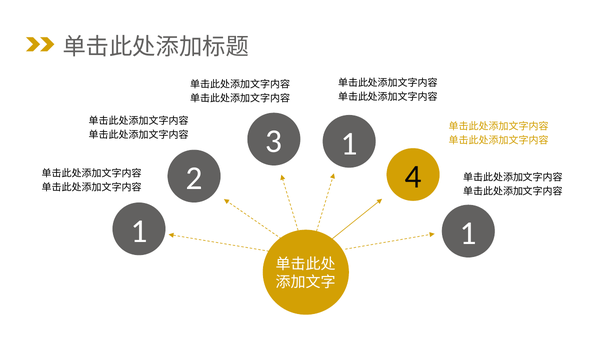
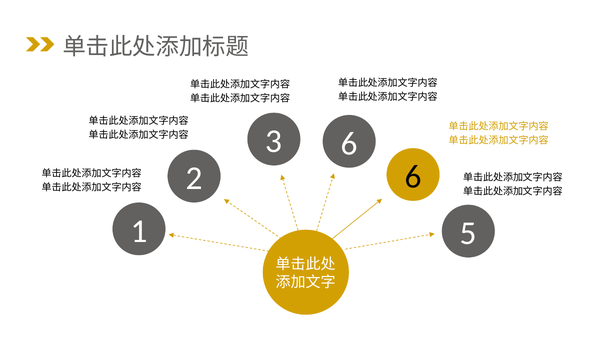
3 1: 1 -> 6
2 4: 4 -> 6
1 at (468, 234): 1 -> 5
